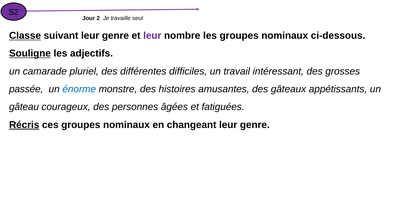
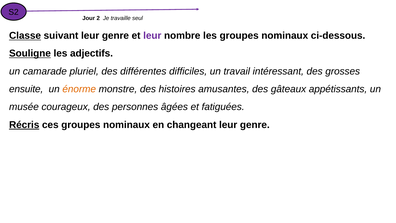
passée: passée -> ensuite
énorme colour: blue -> orange
gâteau: gâteau -> musée
